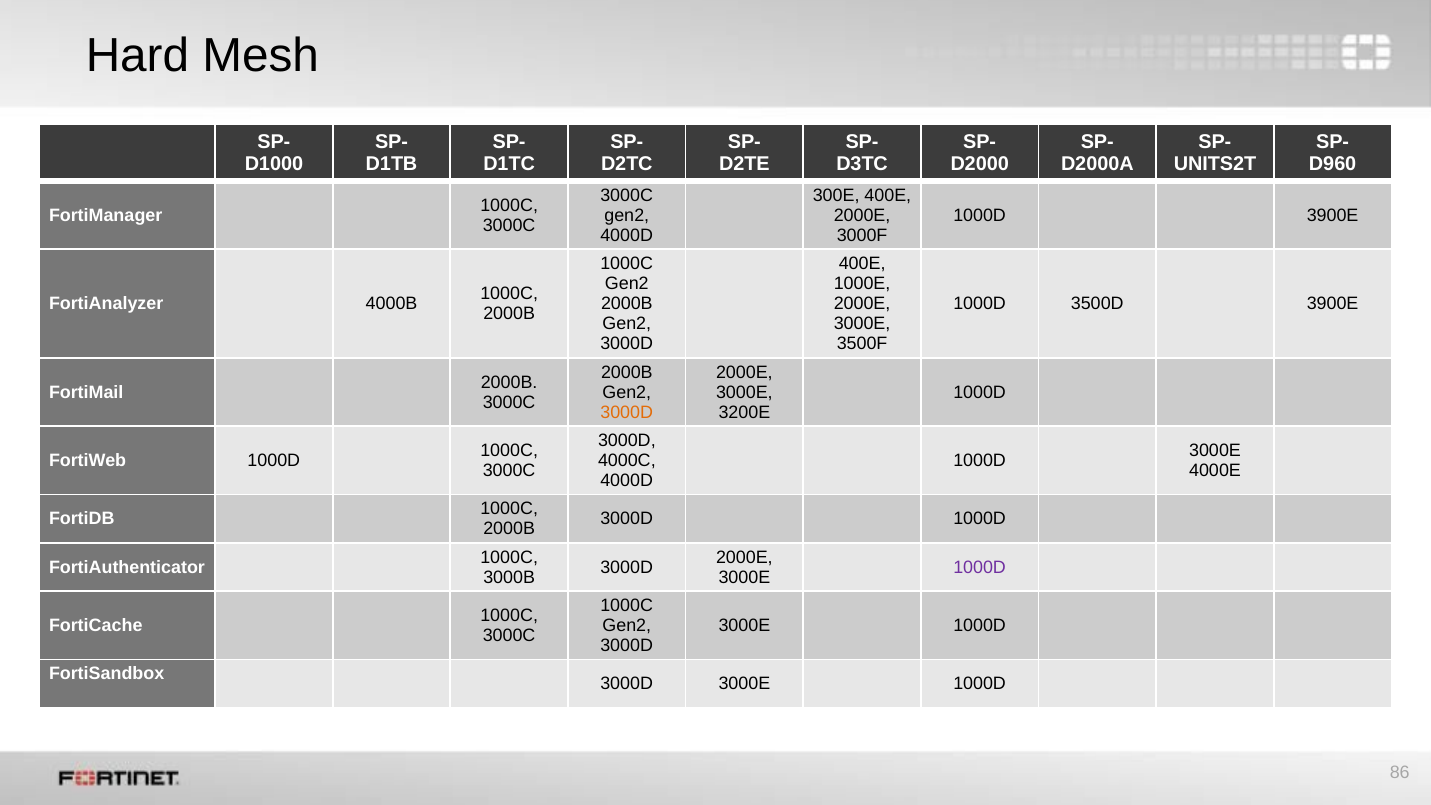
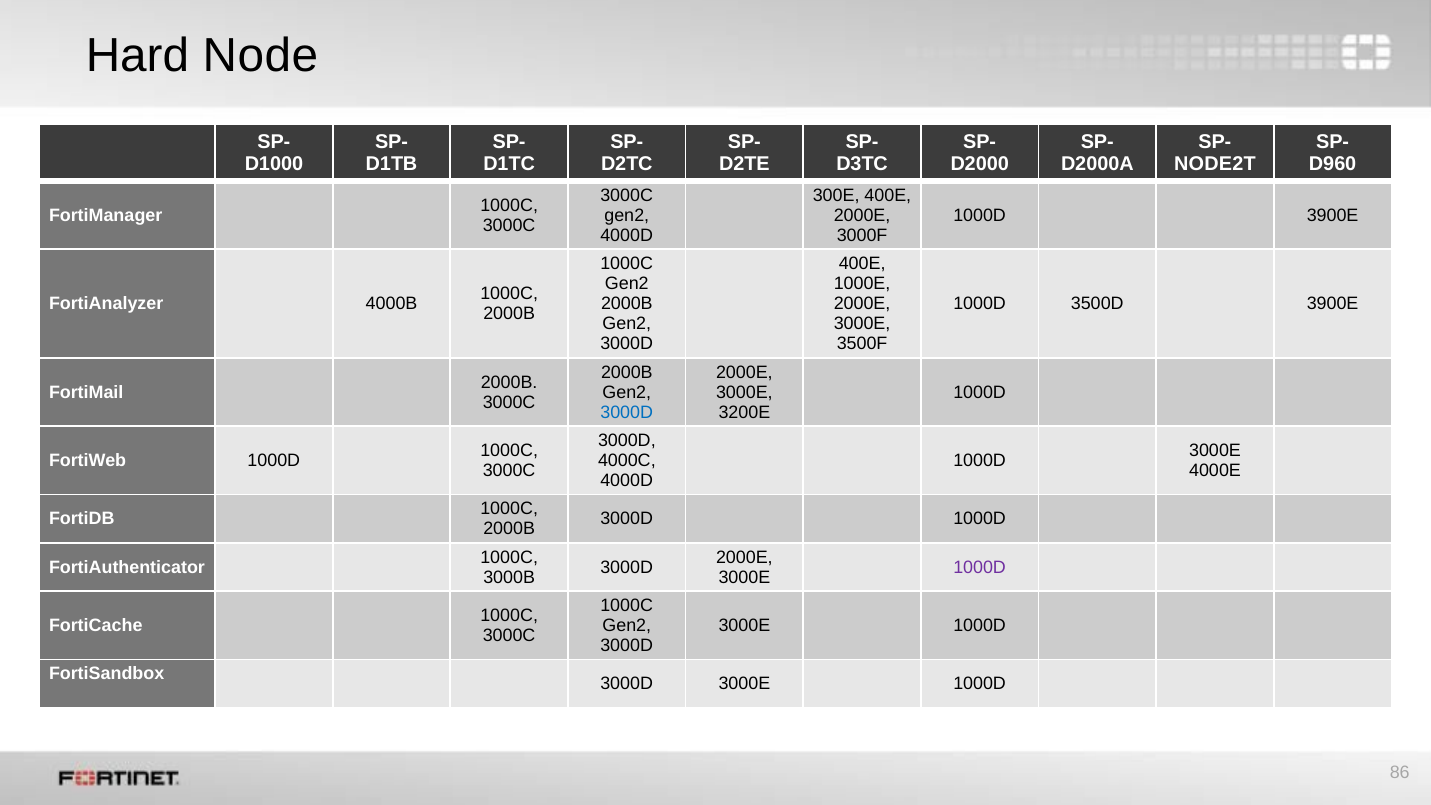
Mesh: Mesh -> Node
UNITS2T: UNITS2T -> NODE2T
3000D at (627, 412) colour: orange -> blue
